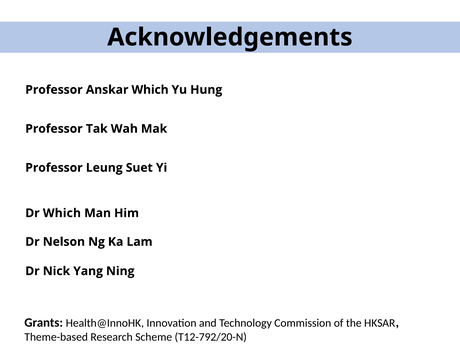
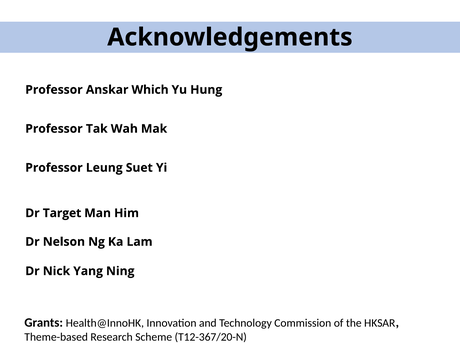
Dr Which: Which -> Target
T12-792/20-N: T12-792/20-N -> T12-367/20-N
